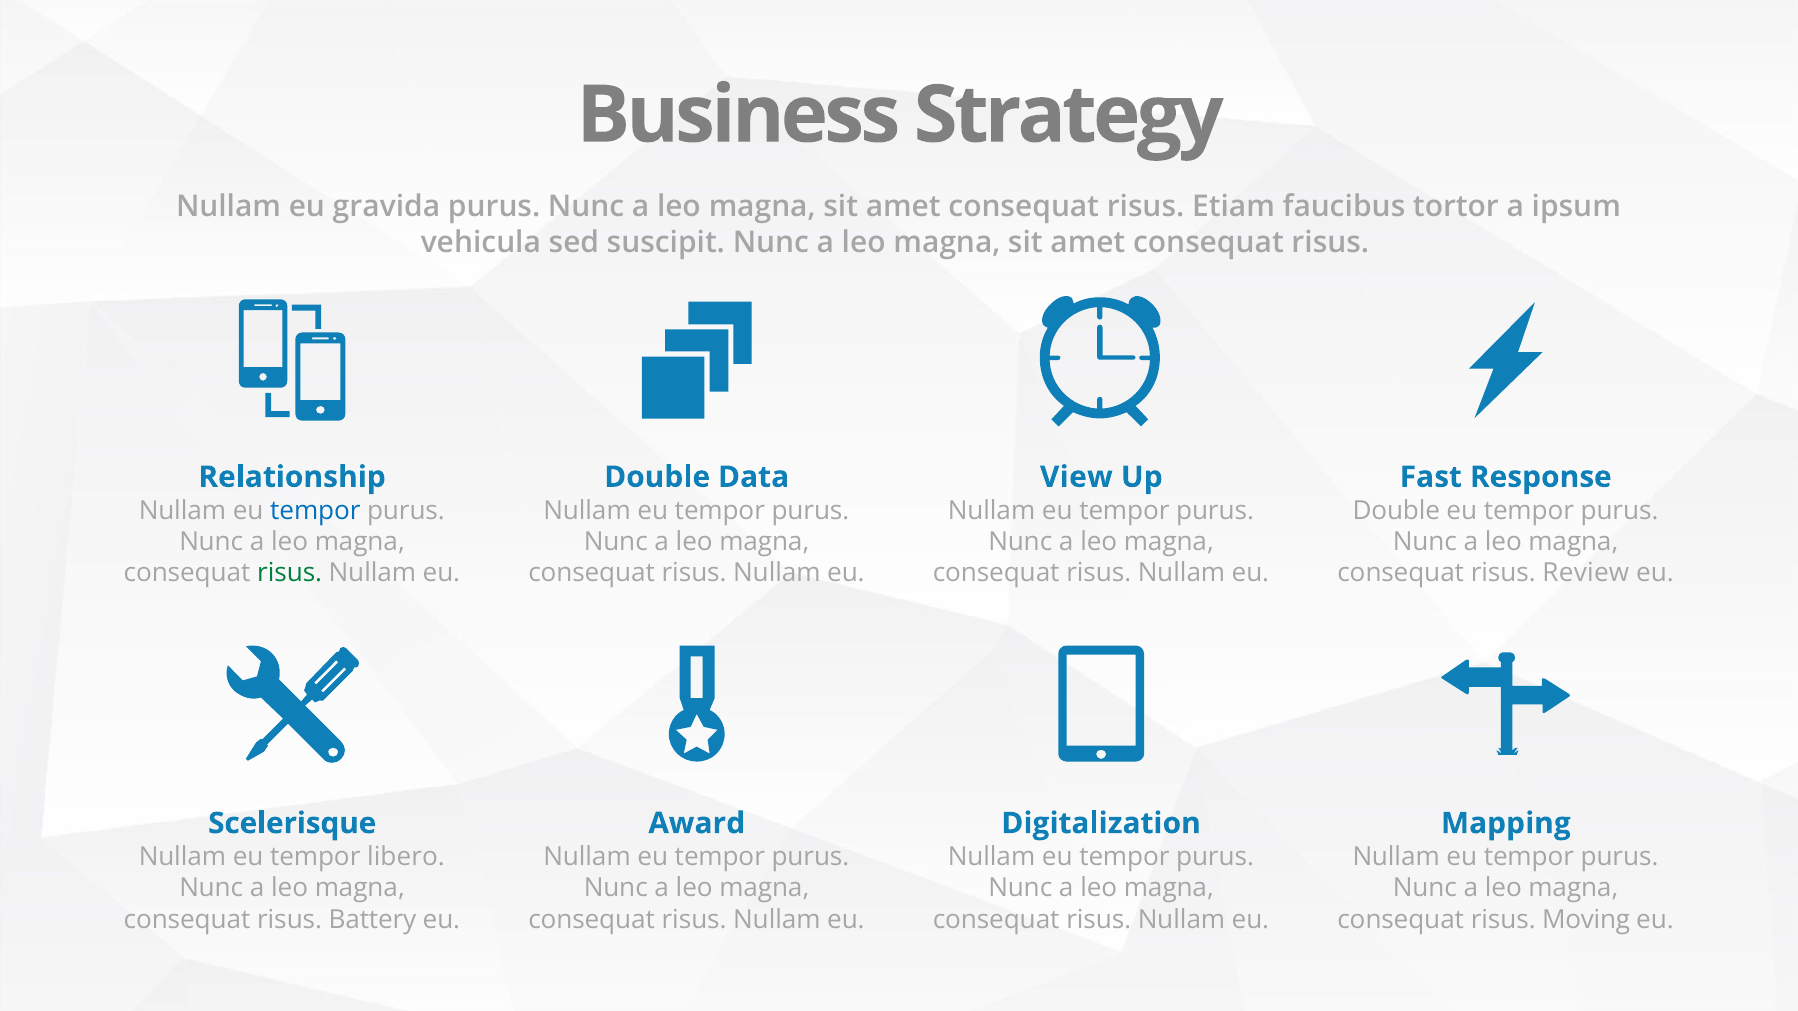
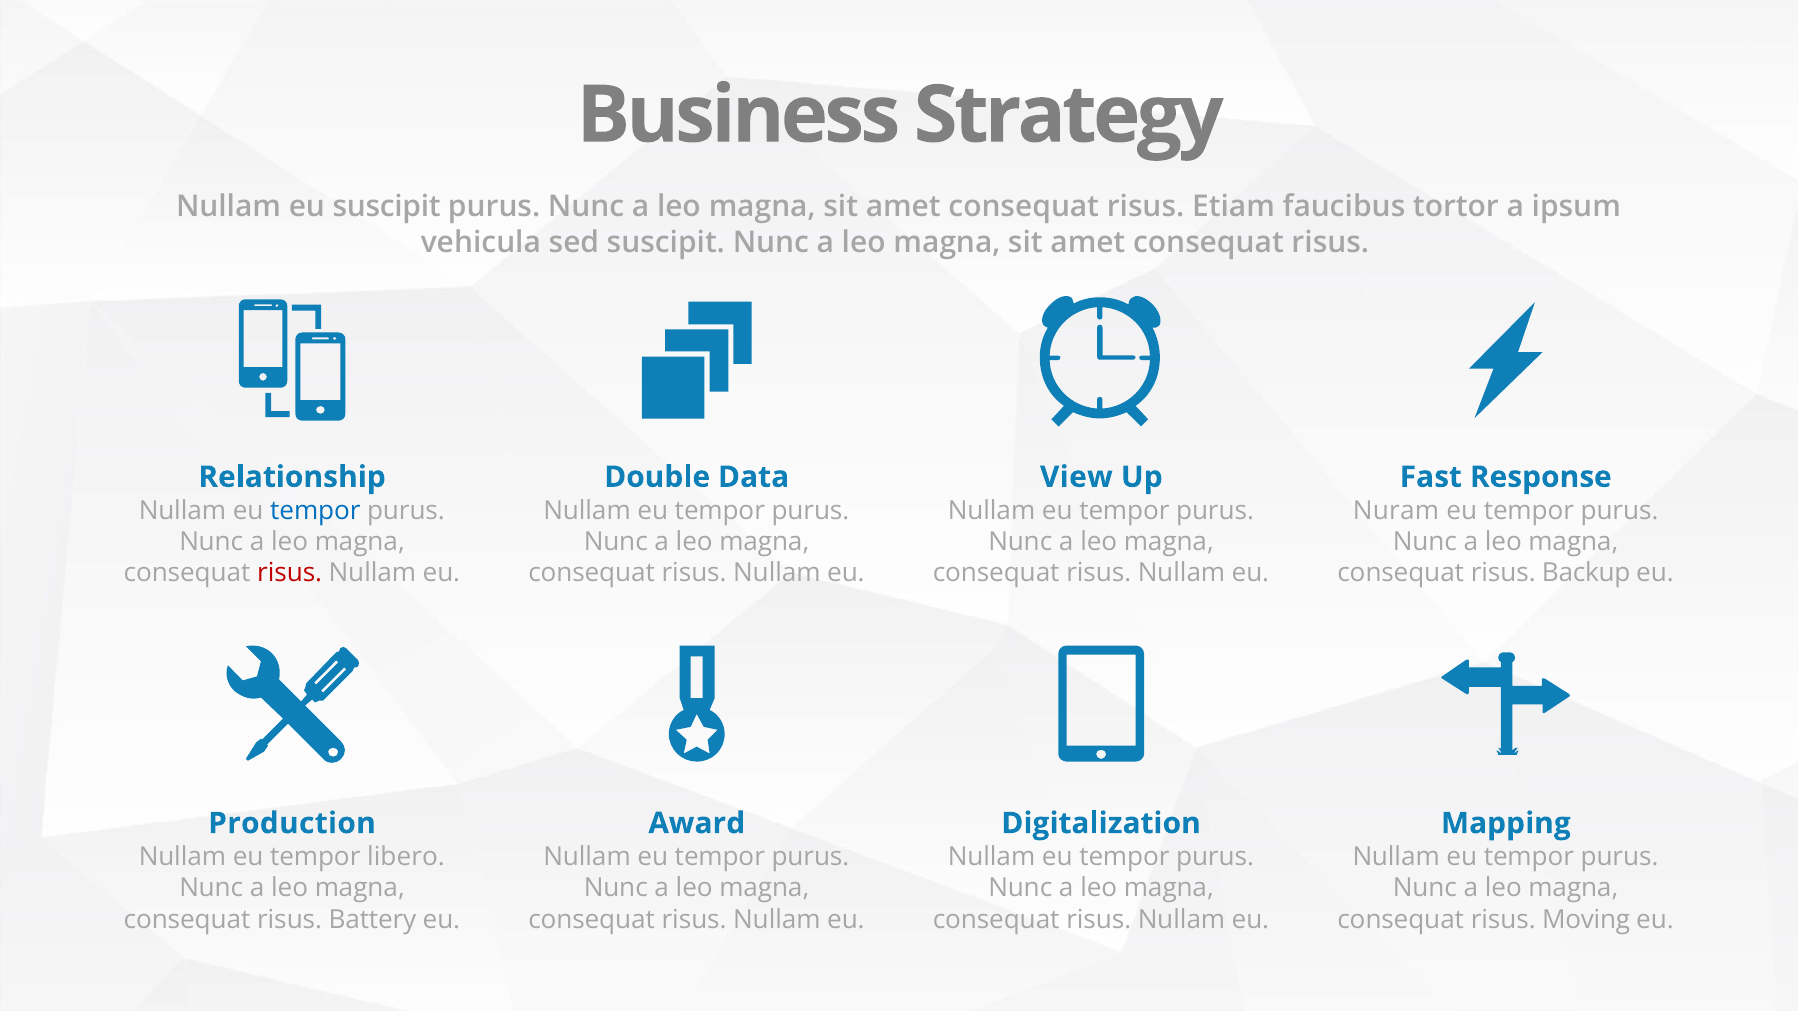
eu gravida: gravida -> suscipit
Double at (1396, 511): Double -> Nuram
risus at (290, 574) colour: green -> red
Review: Review -> Backup
Scelerisque: Scelerisque -> Production
